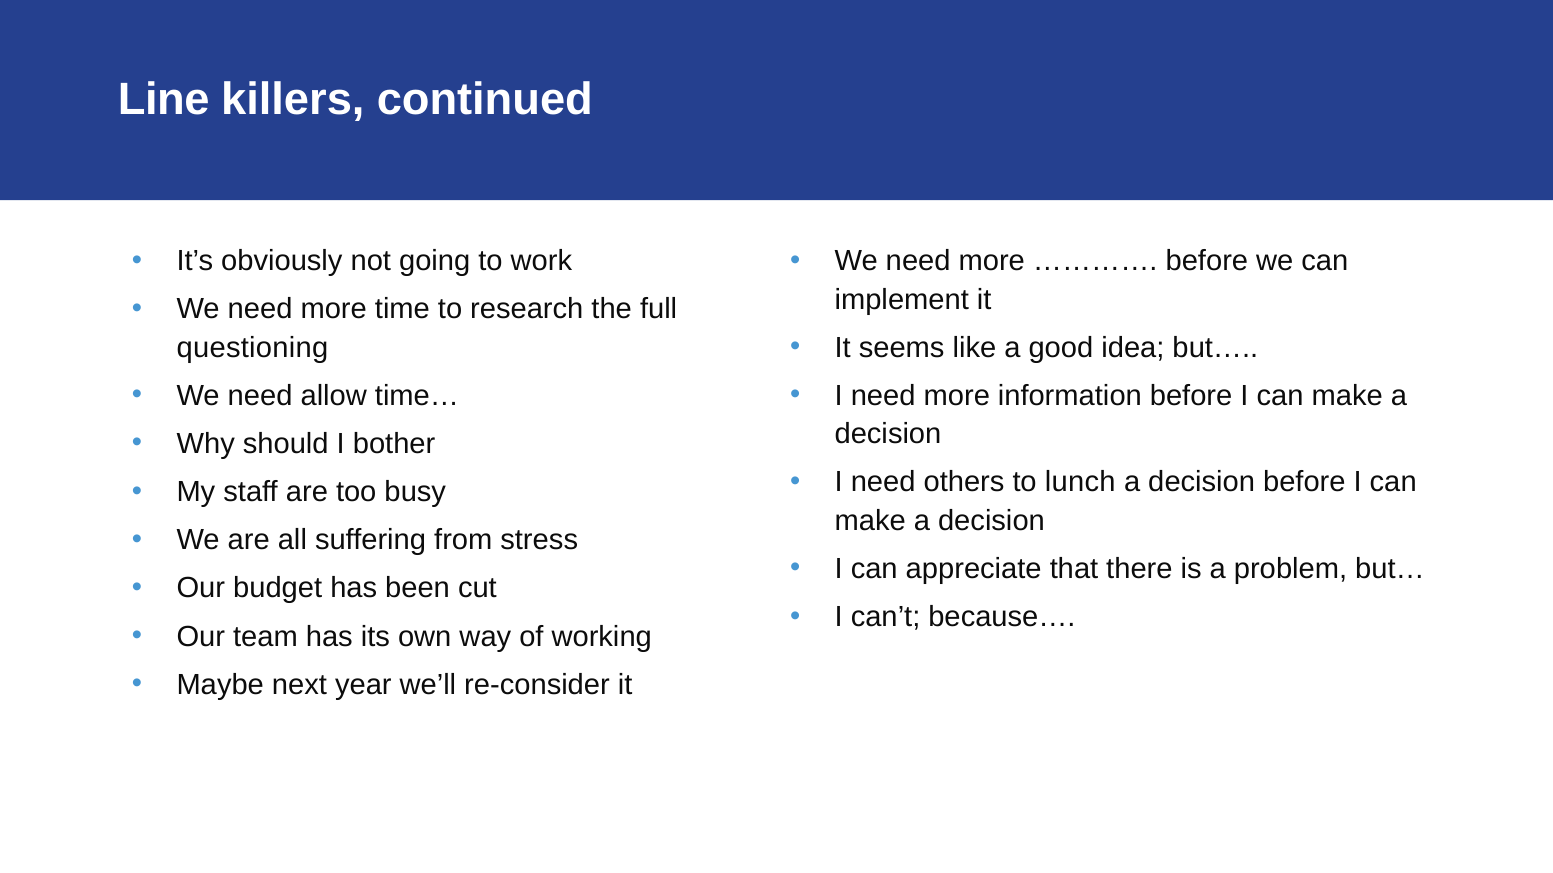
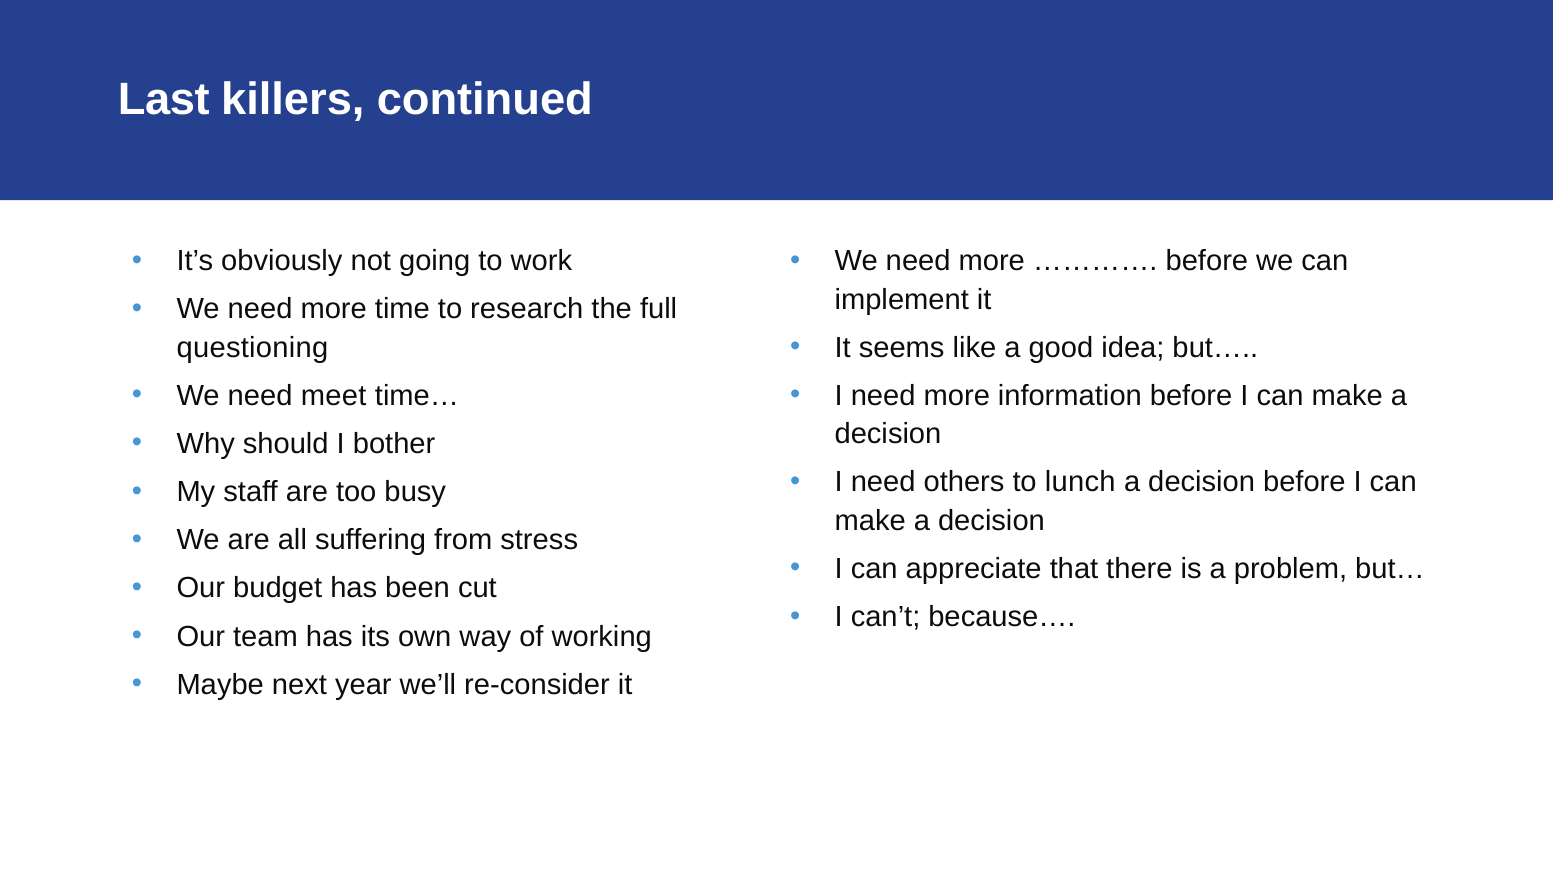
Line: Line -> Last
allow: allow -> meet
